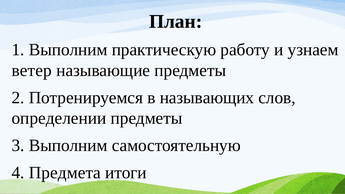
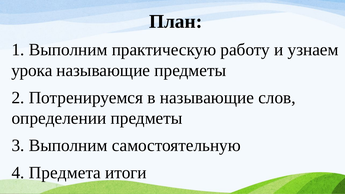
ветер: ветер -> урока
в называющих: называющих -> называющие
